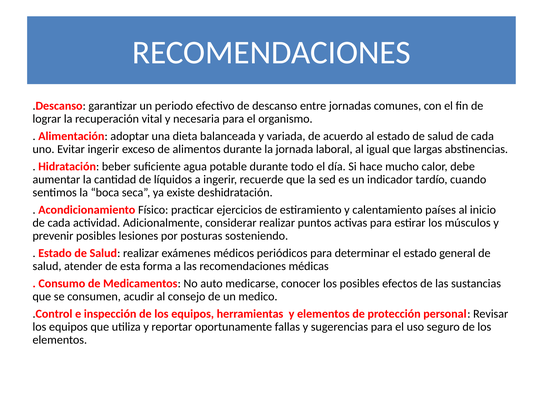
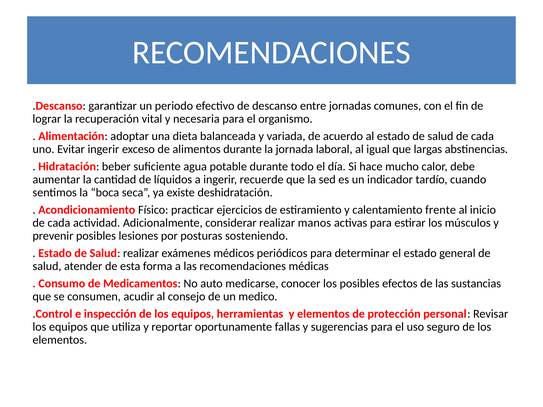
países: países -> frente
puntos: puntos -> manos
